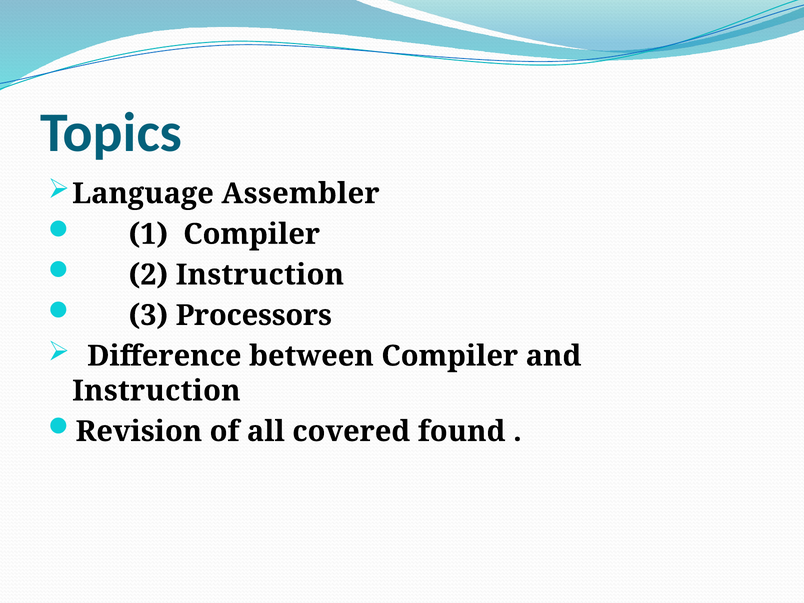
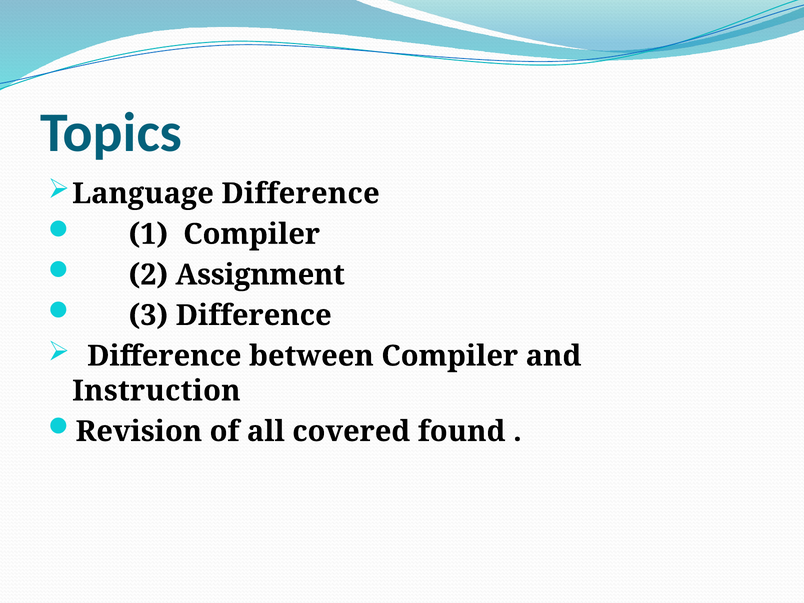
Language Assembler: Assembler -> Difference
2 Instruction: Instruction -> Assignment
3 Processors: Processors -> Difference
